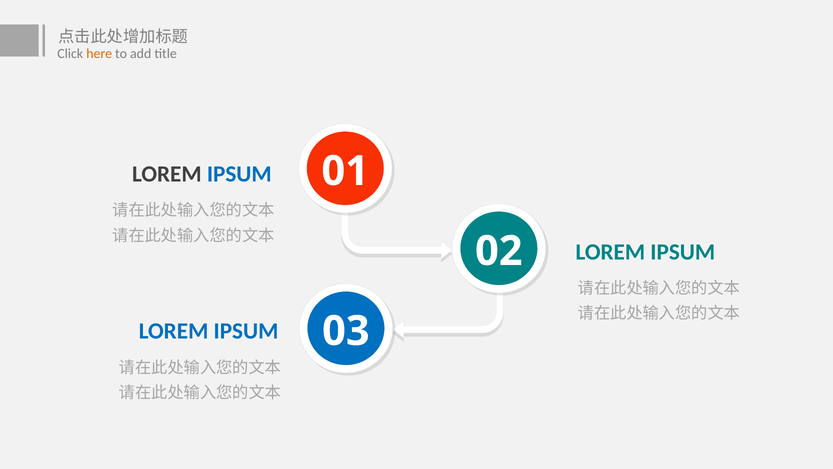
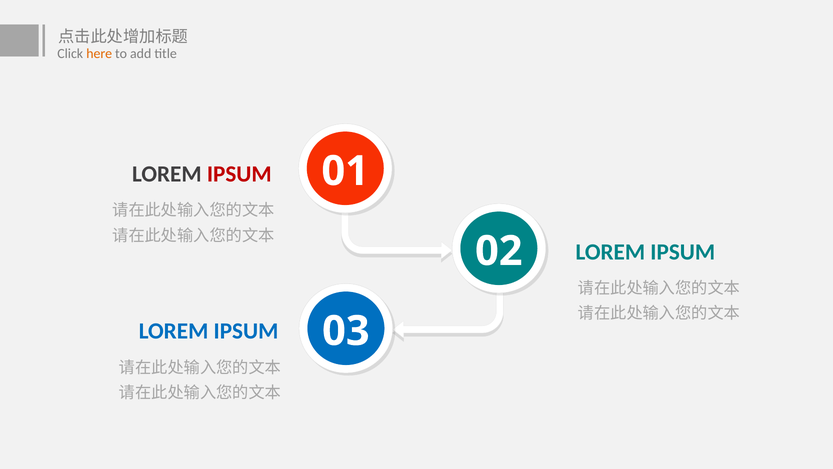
IPSUM at (239, 174) colour: blue -> red
